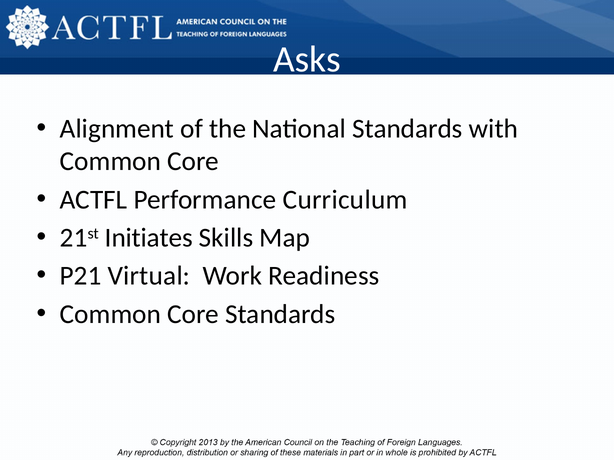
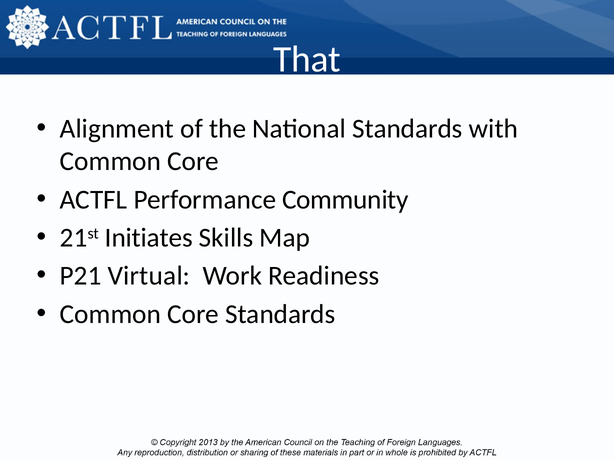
Asks: Asks -> That
Curriculum: Curriculum -> Community
